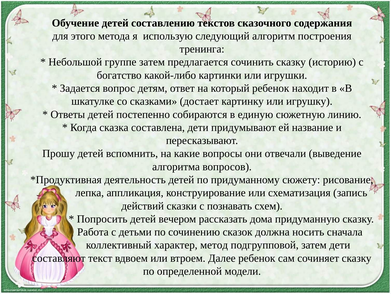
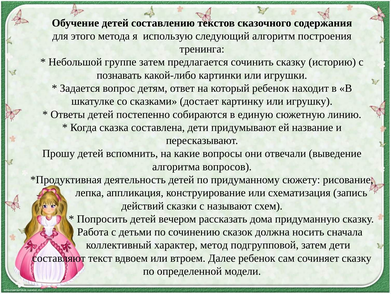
богатство: богатство -> познавать
познавать: познавать -> называют
